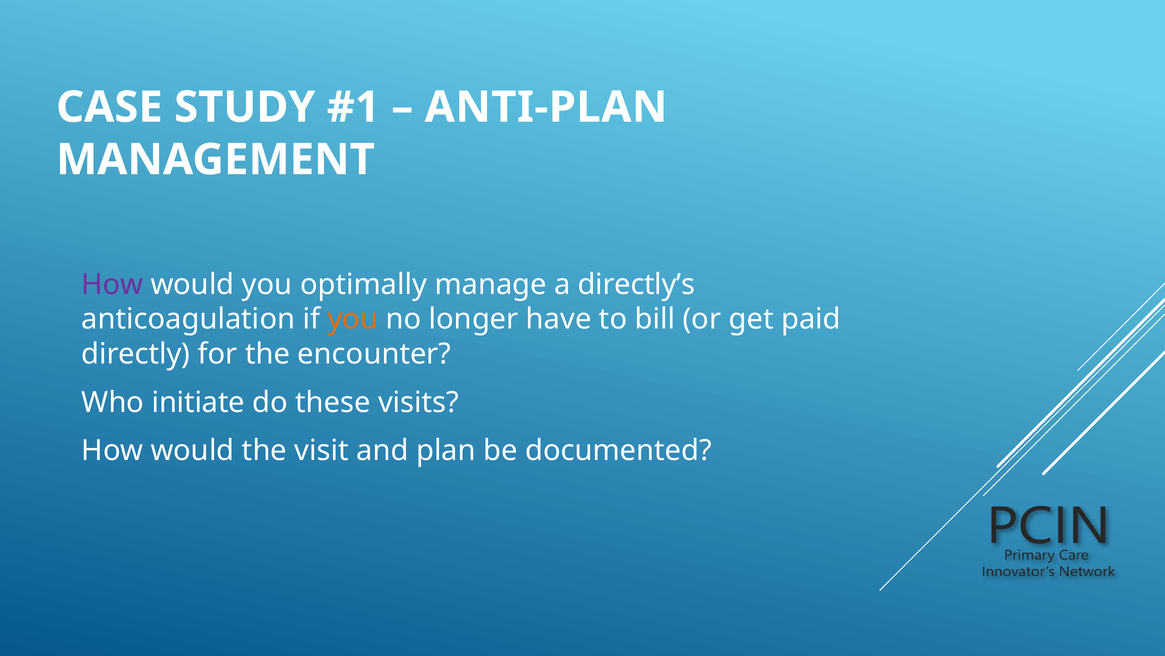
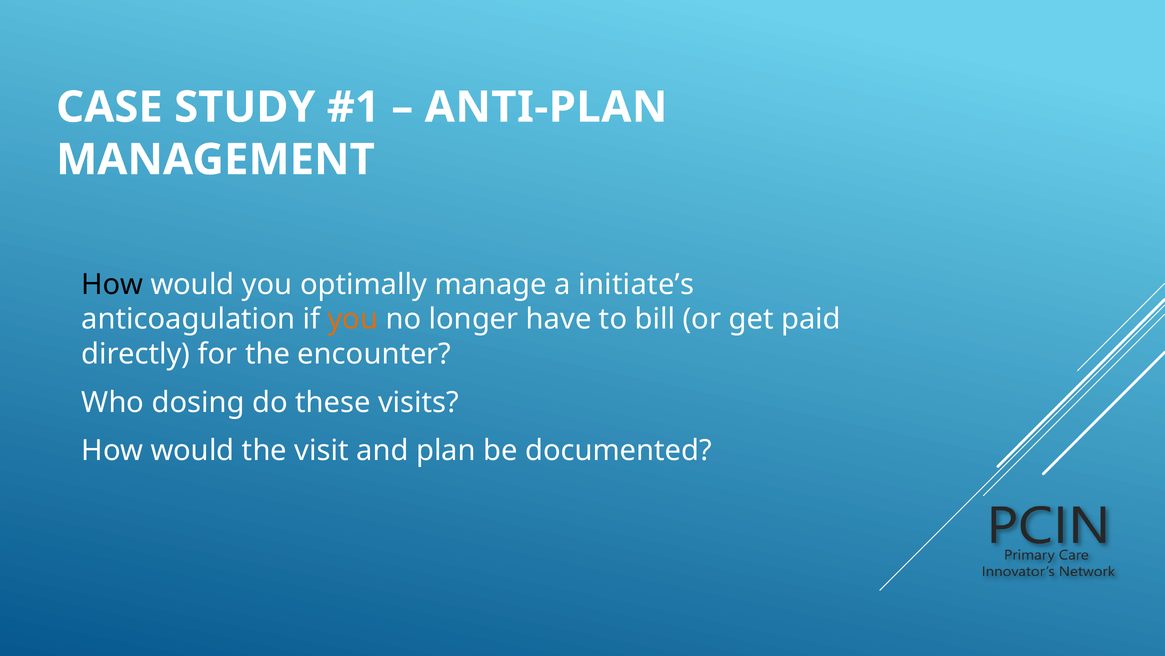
How at (112, 284) colour: purple -> black
directly’s: directly’s -> initiate’s
initiate: initiate -> dosing
